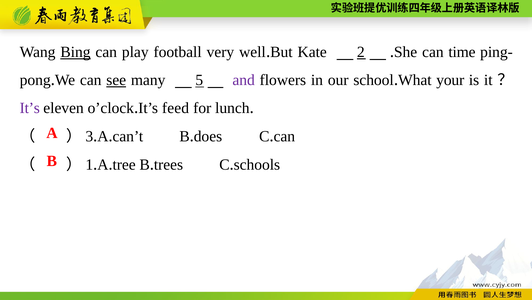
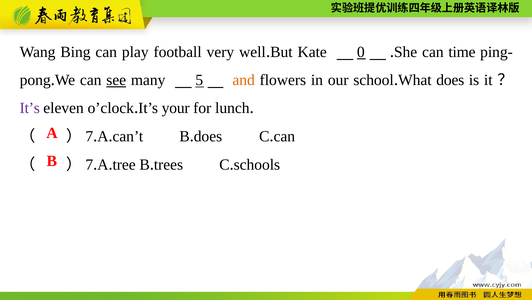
Bing underline: present -> none
2: 2 -> 0
and colour: purple -> orange
your at (450, 80): your -> does
feed: feed -> your
3 at (89, 136): 3 -> 7
1 at (89, 164): 1 -> 7
